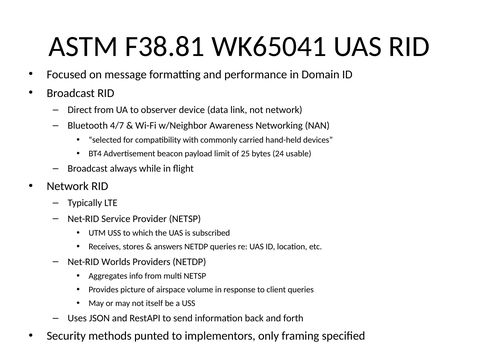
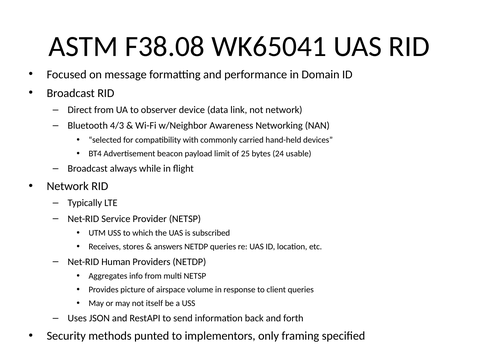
F38.81: F38.81 -> F38.08
4/7: 4/7 -> 4/3
Worlds: Worlds -> Human
